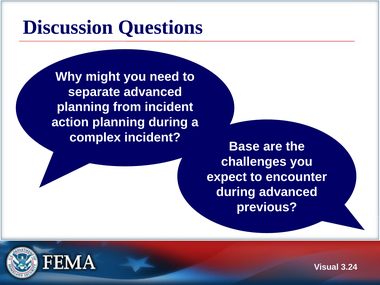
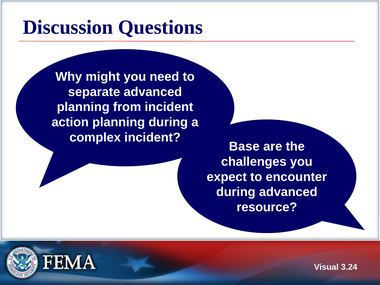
previous: previous -> resource
